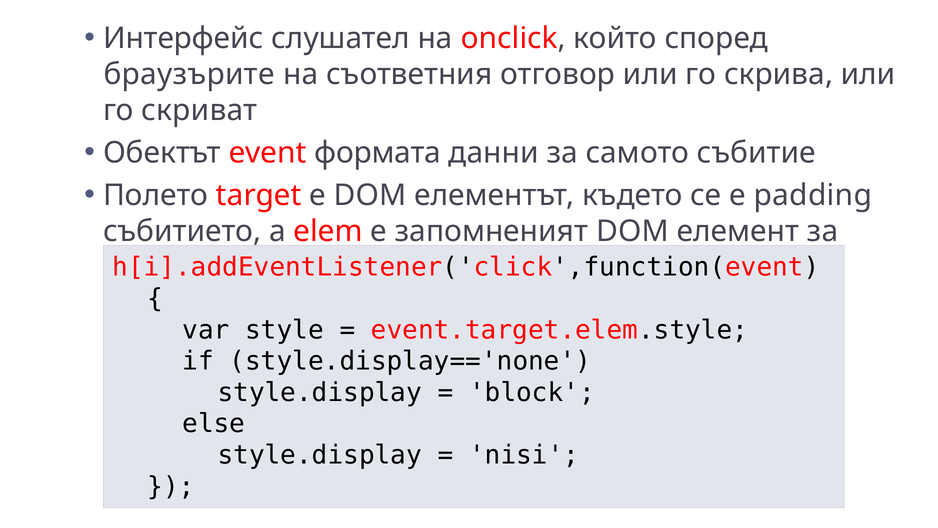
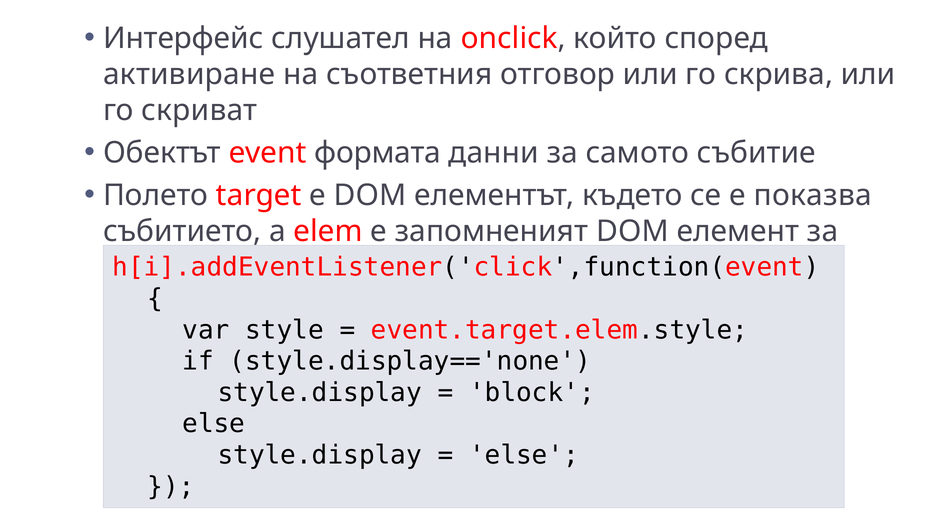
браузърите: браузърите -> активиране
padding: padding -> показва
nisi at (524, 455): nisi -> else
